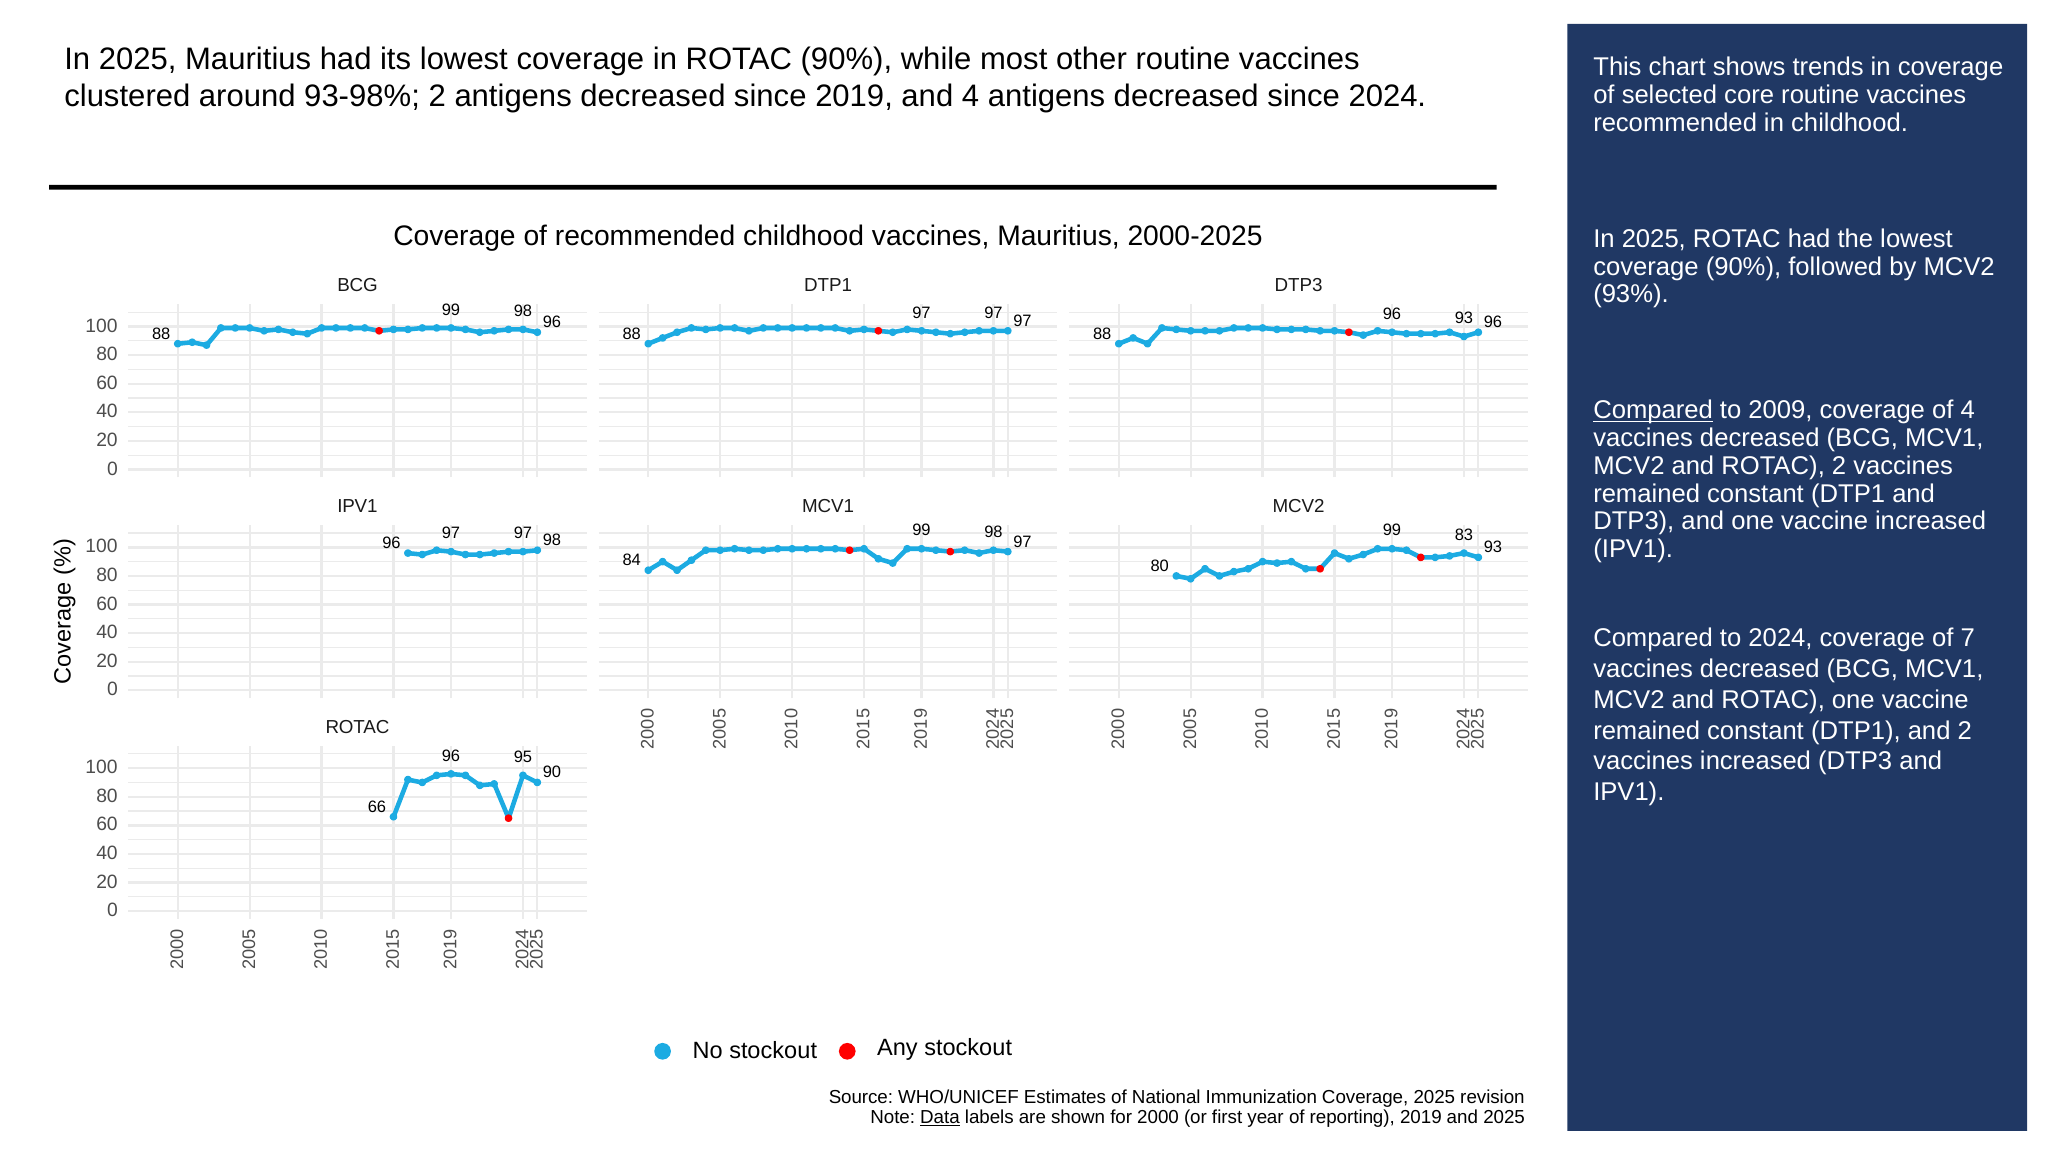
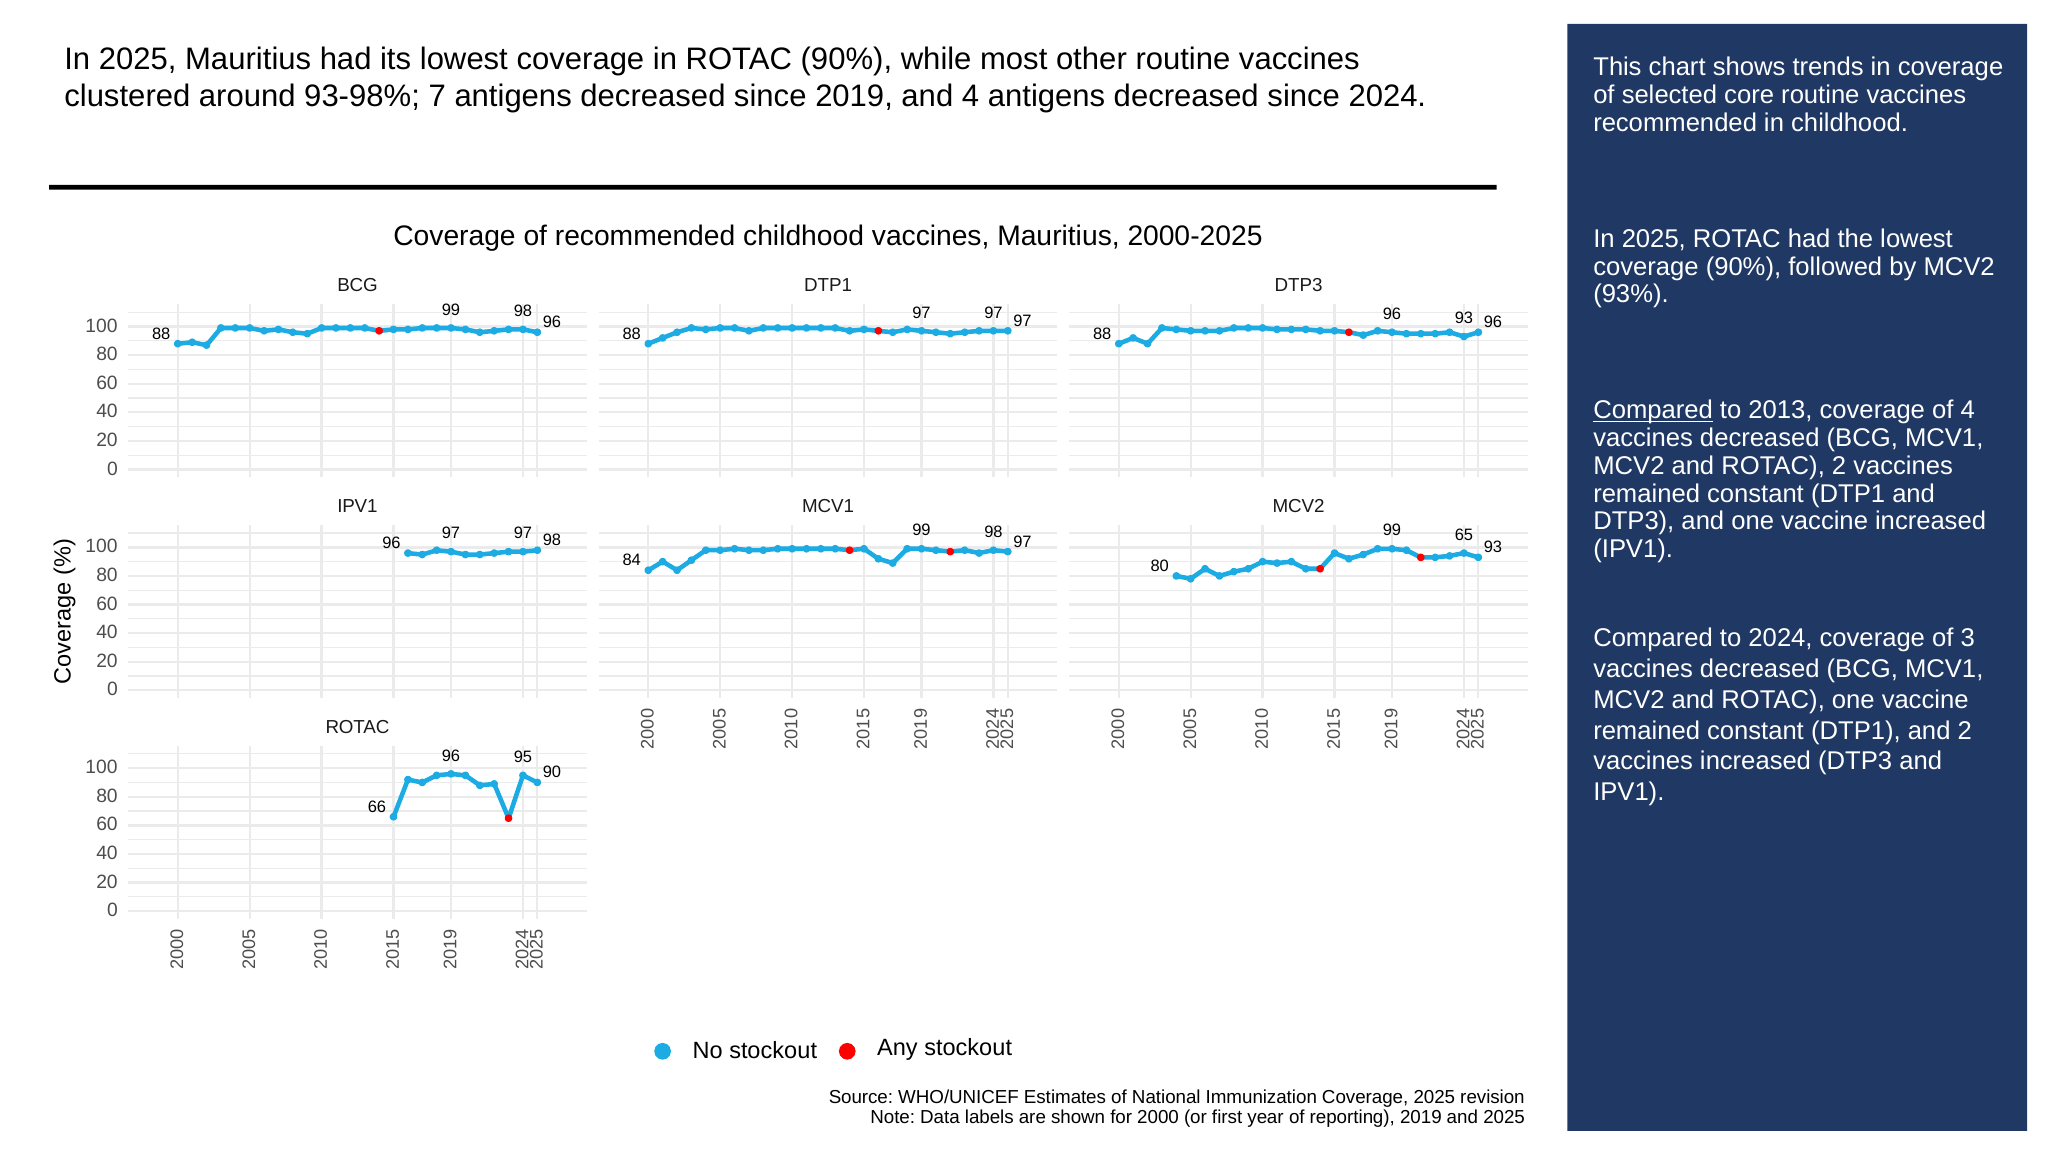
93-98% 2: 2 -> 7
2009: 2009 -> 2013
83: 83 -> 65
7: 7 -> 3
Data underline: present -> none
